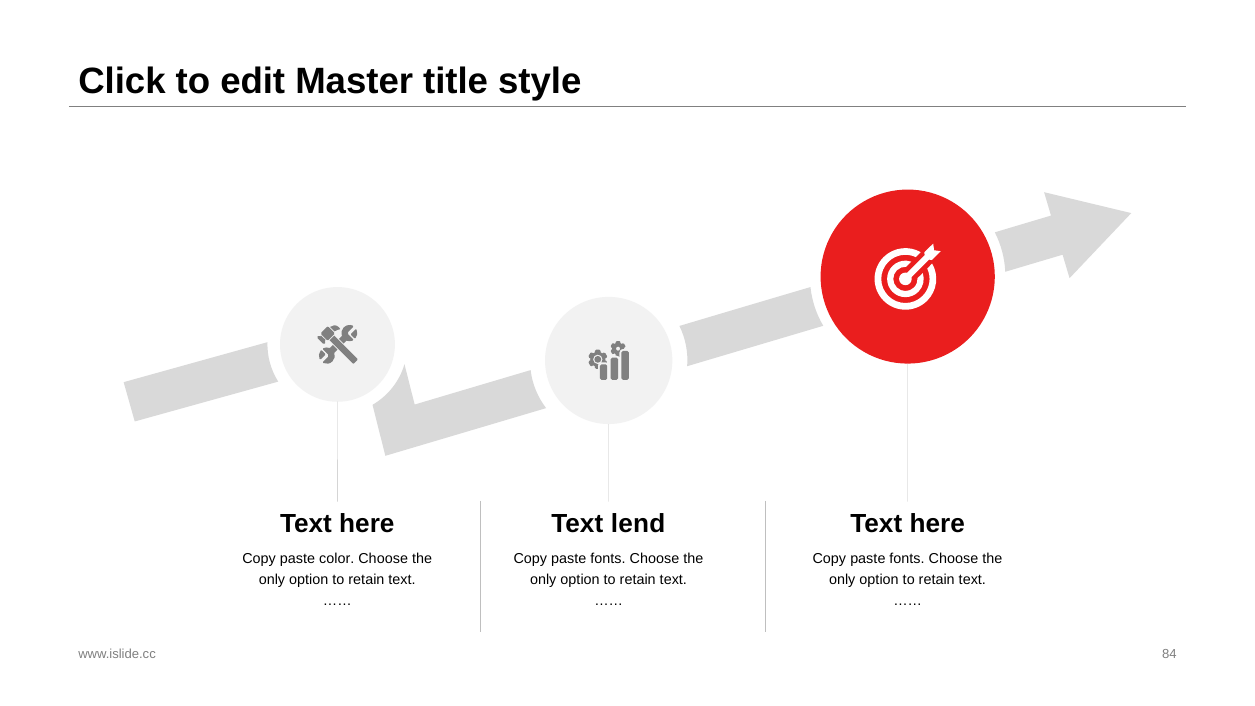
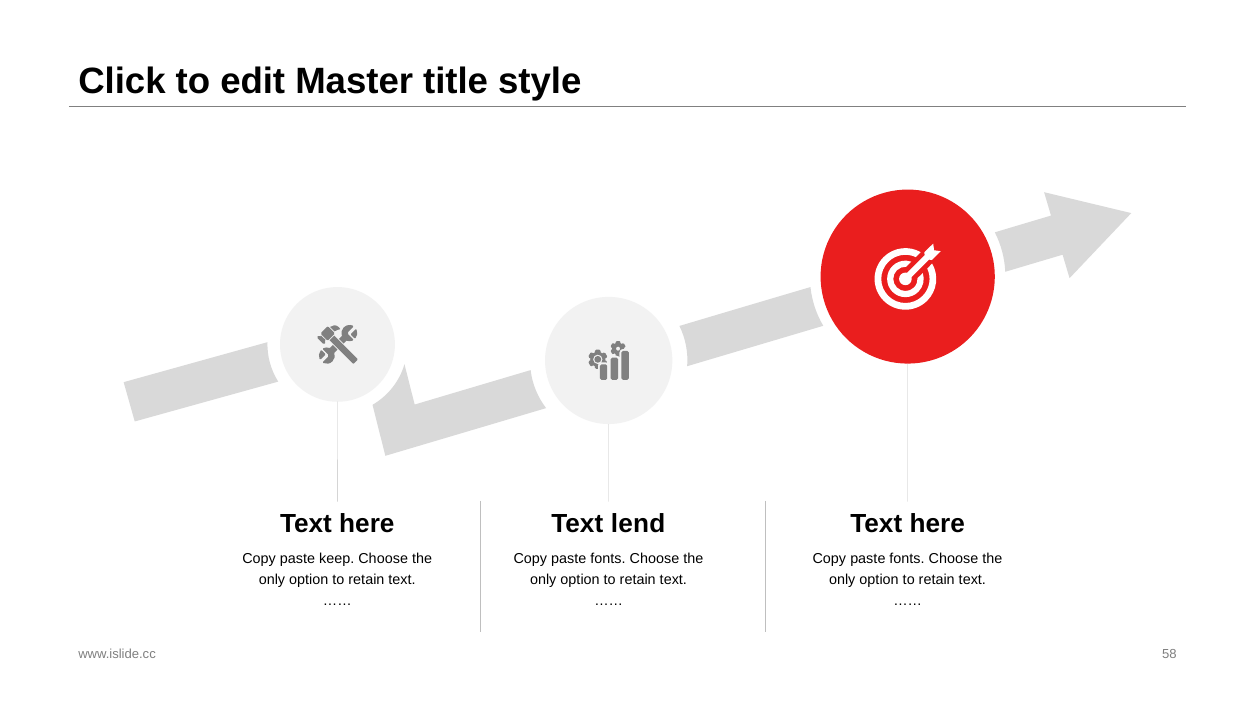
color: color -> keep
84: 84 -> 58
